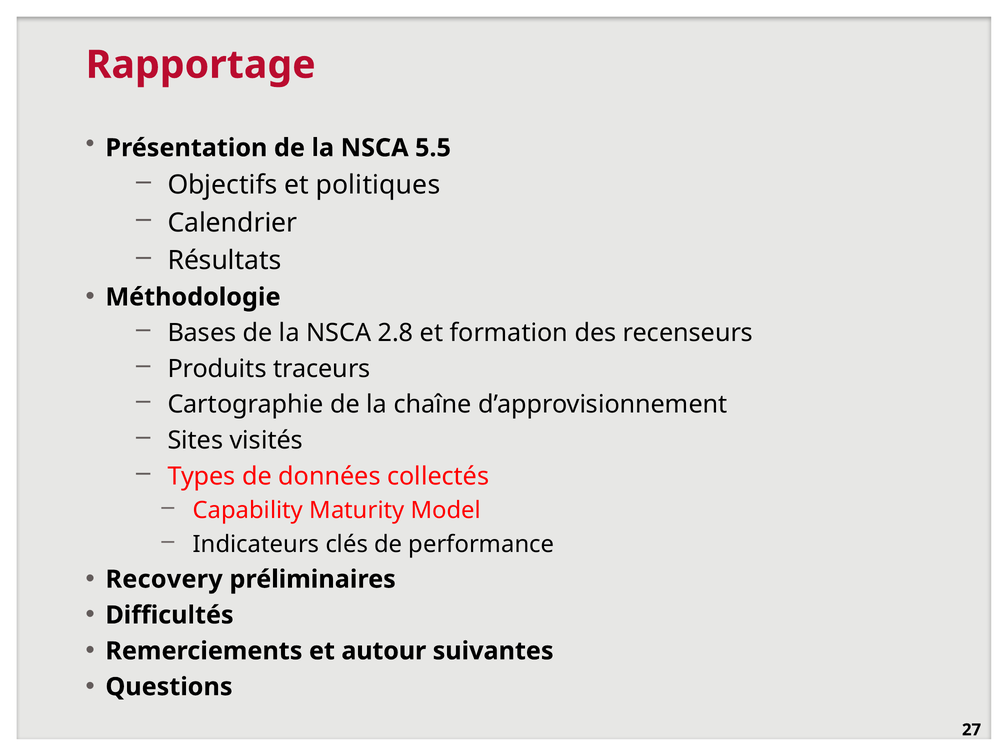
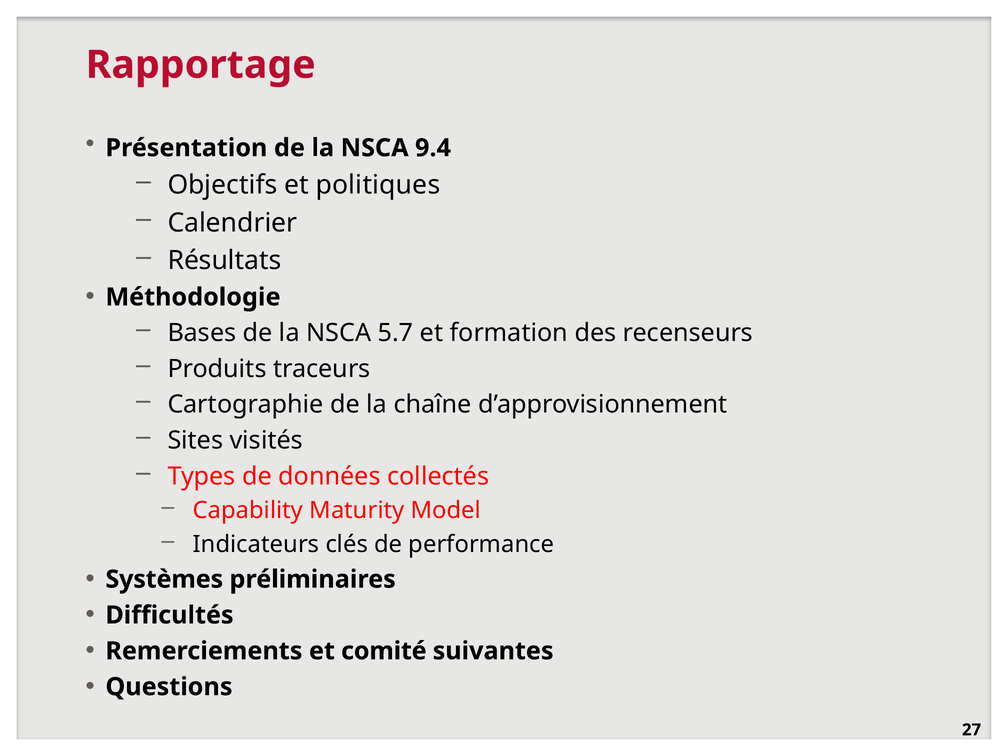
5.5: 5.5 -> 9.4
2.8: 2.8 -> 5.7
Recovery: Recovery -> Systèmes
autour: autour -> comité
